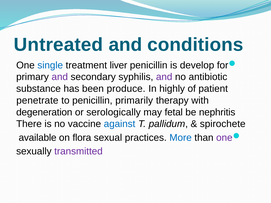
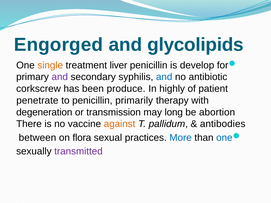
Untreated: Untreated -> Engorged
conditions: conditions -> glycolipids
single colour: blue -> orange
and at (164, 77) colour: purple -> blue
substance: substance -> corkscrew
serologically: serologically -> transmission
fetal: fetal -> long
nephritis: nephritis -> abortion
against colour: blue -> orange
spirochete: spirochete -> antibodies
available: available -> between
one at (224, 138) colour: purple -> blue
